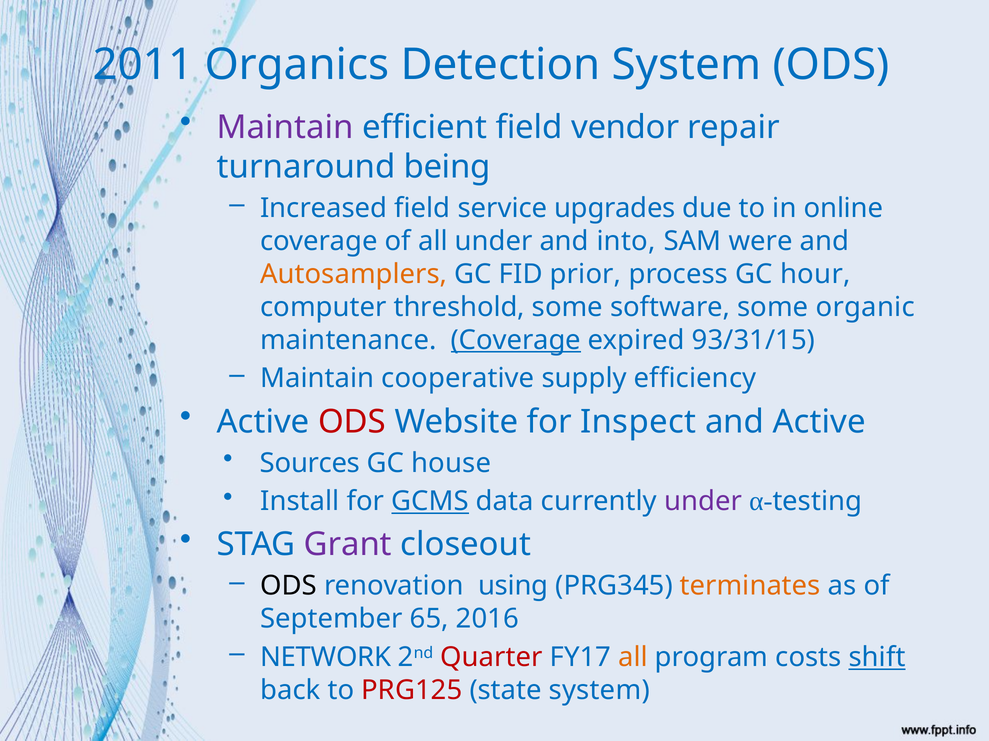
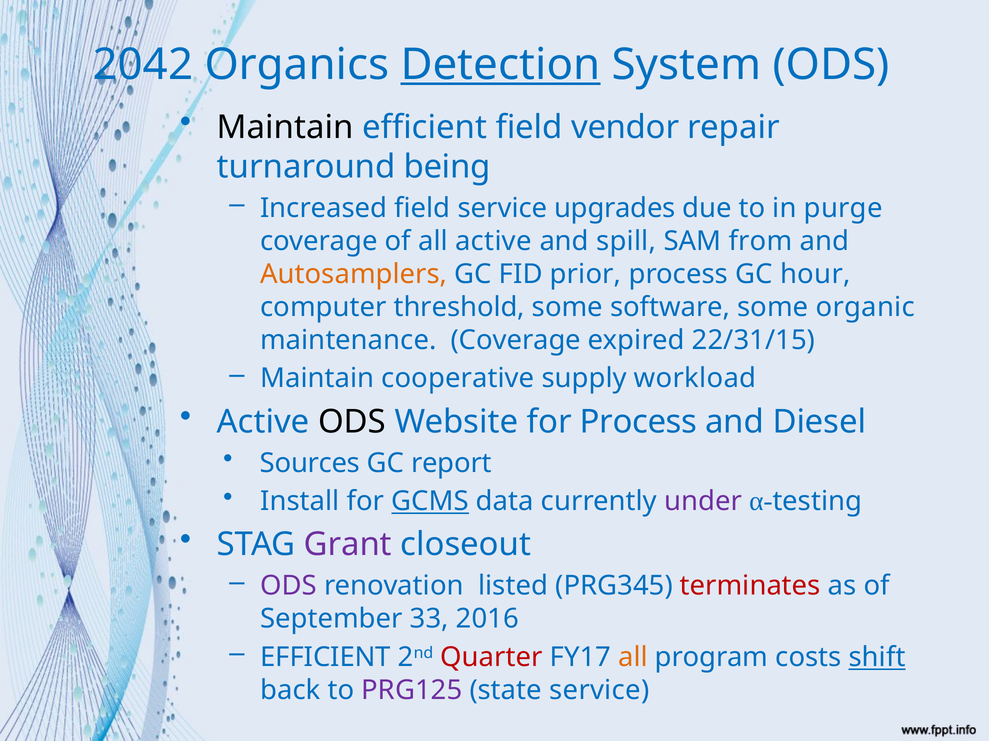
2011: 2011 -> 2042
Detection underline: none -> present
Maintain at (285, 127) colour: purple -> black
online: online -> purge
all under: under -> active
into: into -> spill
were: were -> from
Coverage at (516, 340) underline: present -> none
93/31/15: 93/31/15 -> 22/31/15
efficiency: efficiency -> workload
ODS at (352, 422) colour: red -> black
for Inspect: Inspect -> Process
and Active: Active -> Diesel
house: house -> report
ODS at (289, 587) colour: black -> purple
using: using -> listed
terminates colour: orange -> red
65: 65 -> 33
NETWORK at (326, 658): NETWORK -> EFFICIENT
PRG125 colour: red -> purple
state system: system -> service
